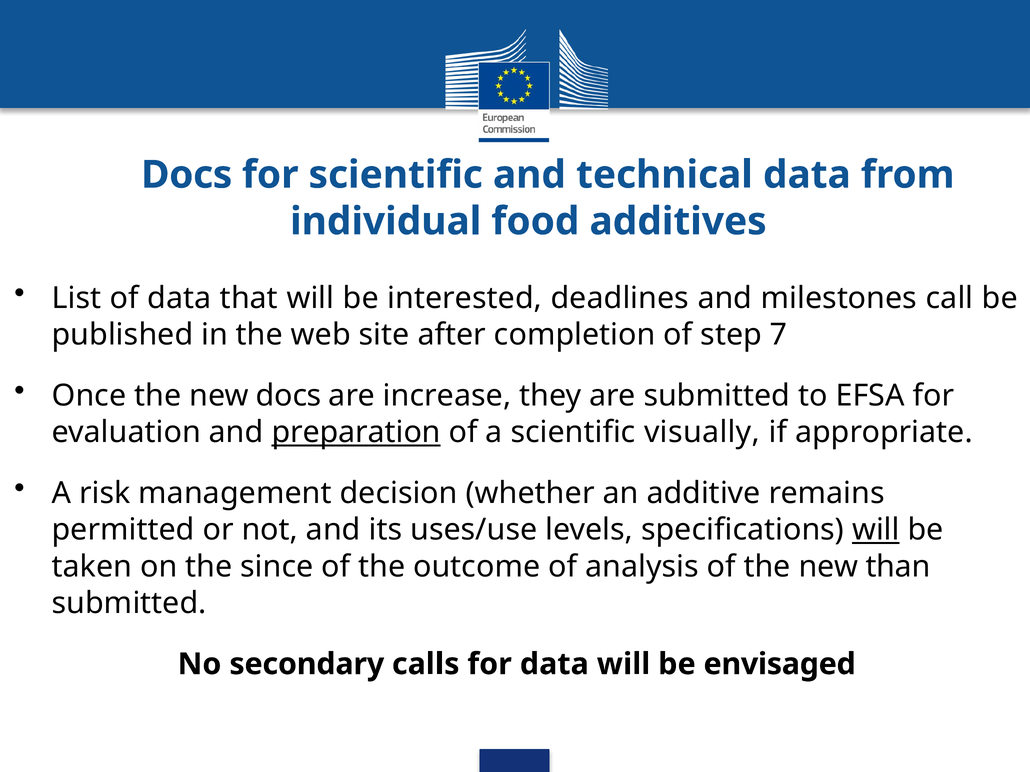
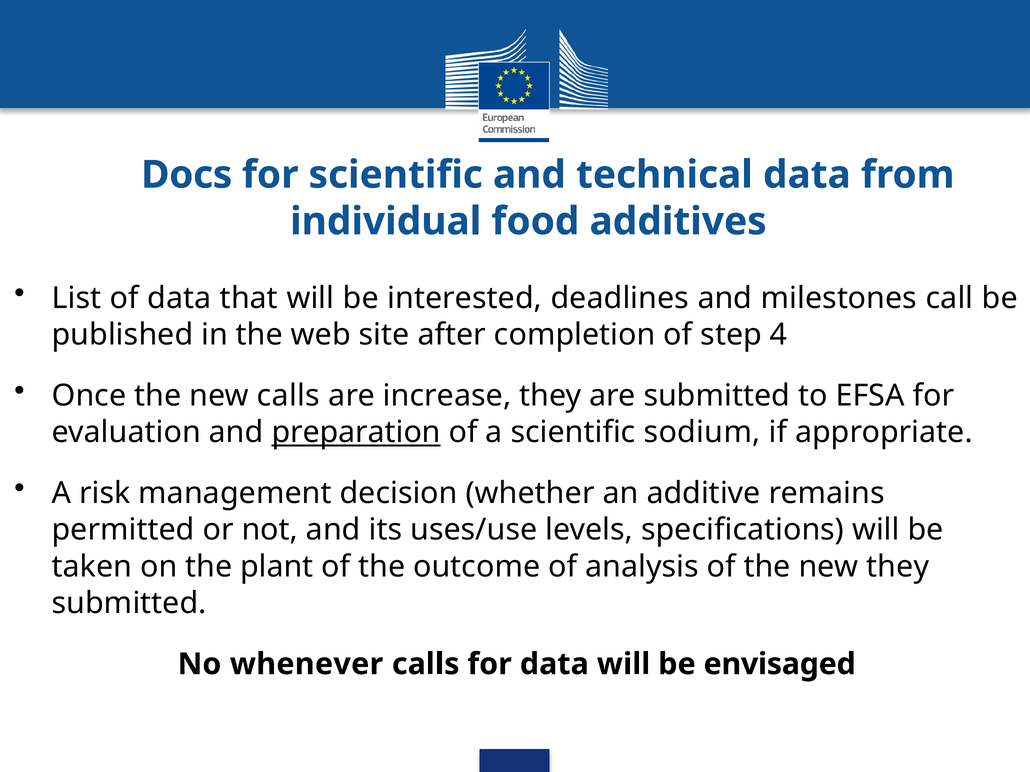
7: 7 -> 4
new docs: docs -> calls
visually: visually -> sodium
will at (876, 530) underline: present -> none
since: since -> plant
new than: than -> they
secondary: secondary -> whenever
